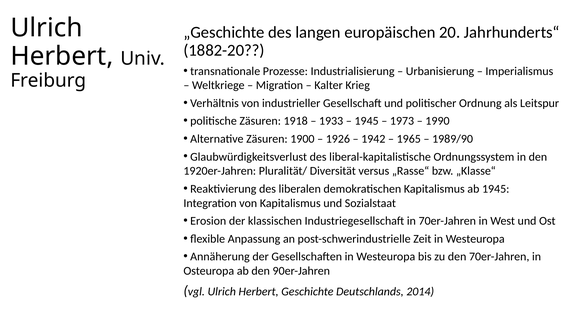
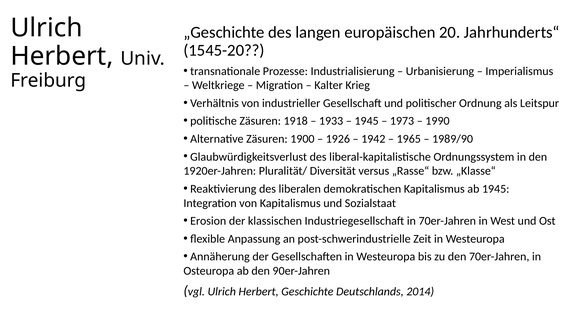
1882-20: 1882-20 -> 1545-20
